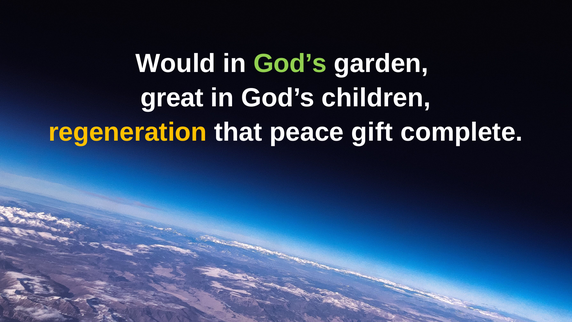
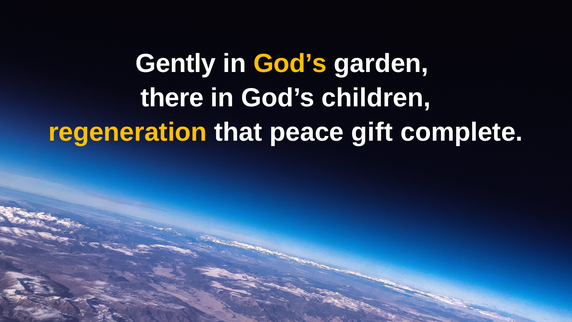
Would: Would -> Gently
God’s at (290, 63) colour: light green -> yellow
great: great -> there
